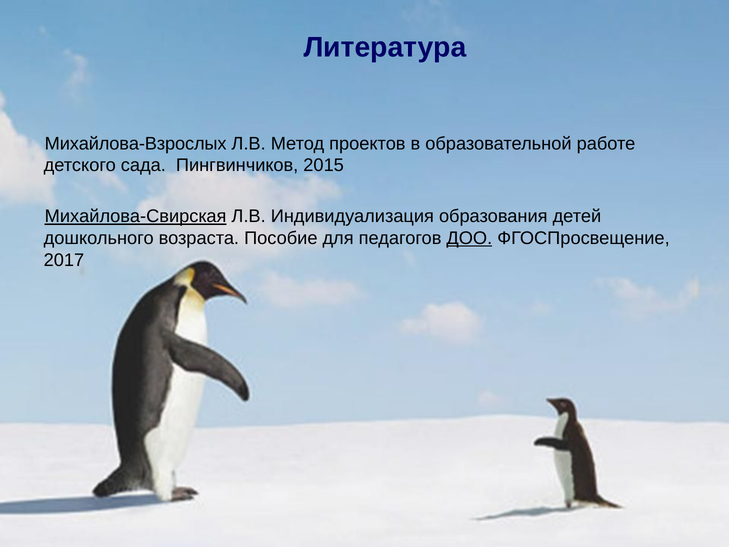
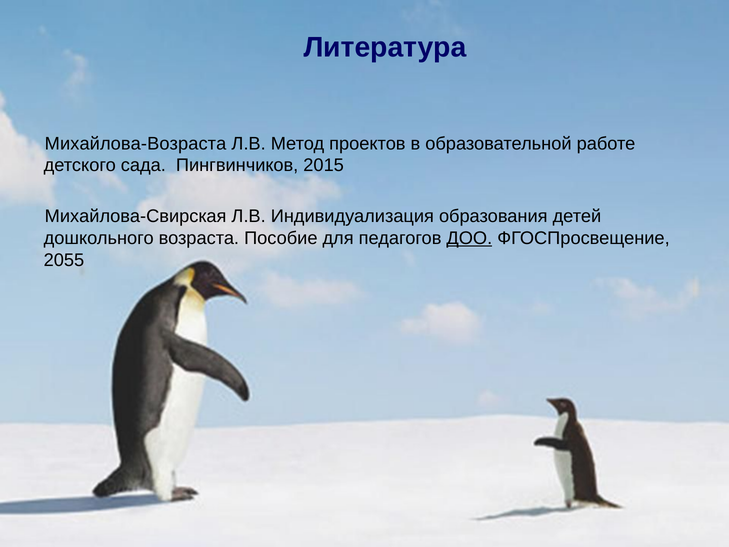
Михайлова-Взрослых: Михайлова-Взрослых -> Михайлова-Возраста
Михайлова-Свирская underline: present -> none
2017: 2017 -> 2055
